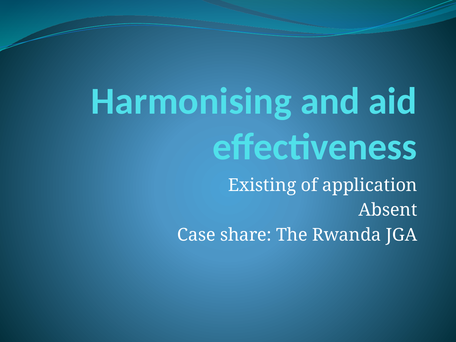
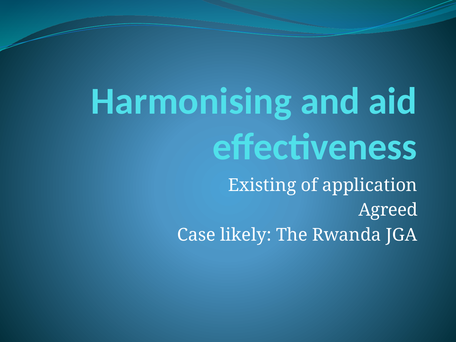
Absent: Absent -> Agreed
share: share -> likely
